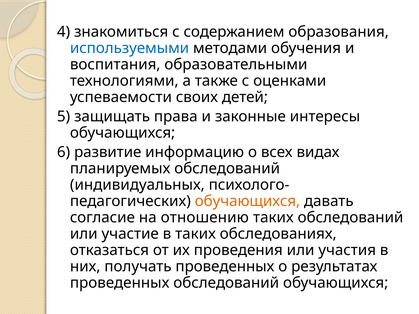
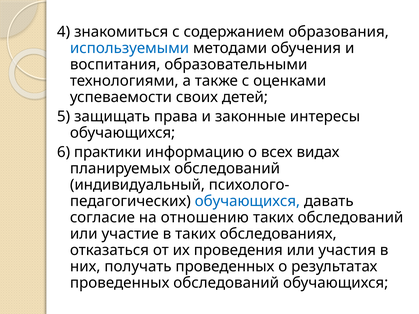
развитие: развитие -> практики
индивидуальных: индивидуальных -> индивидуальный
обучающихся at (247, 201) colour: orange -> blue
